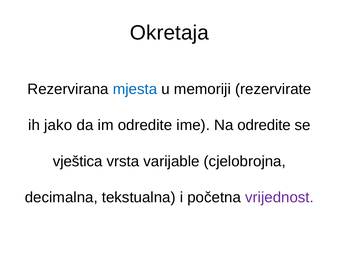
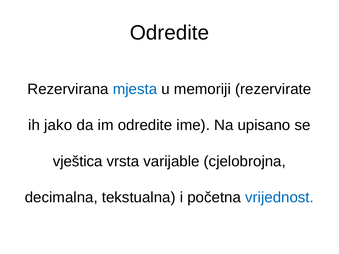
Okretaja at (169, 33): Okretaja -> Odredite
Na odredite: odredite -> upisano
vrijednost colour: purple -> blue
